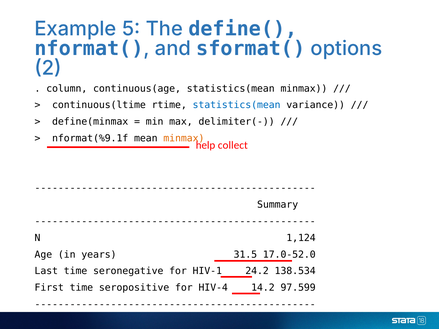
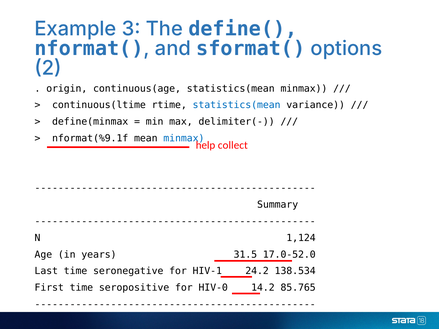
5: 5 -> 3
column: column -> origin
minmax at (184, 138) colour: orange -> blue
HIV-4: HIV-4 -> HIV-0
97.599: 97.599 -> 85.765
